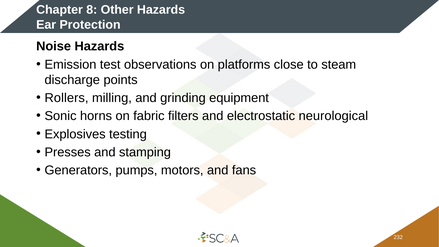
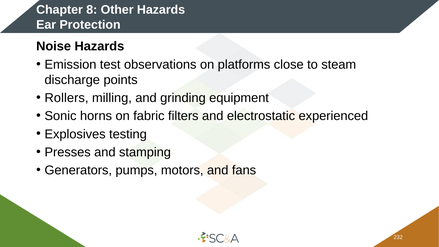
neurological: neurological -> experienced
